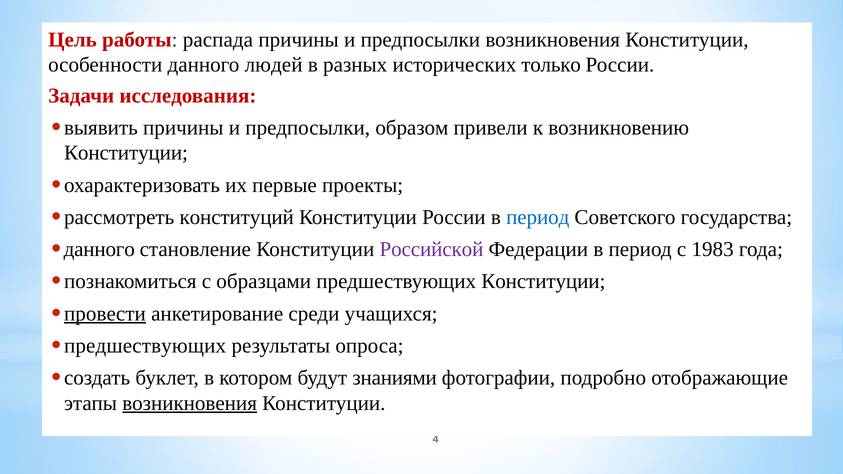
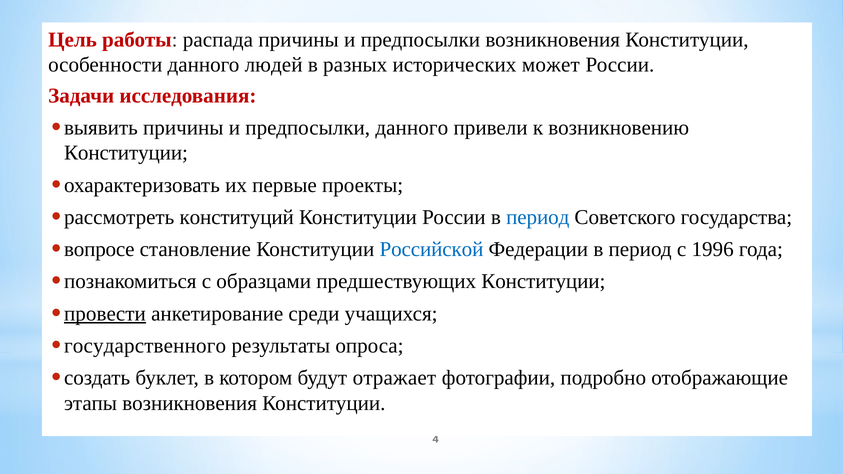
только: только -> может
предпосылки образом: образом -> данного
данного at (99, 249): данного -> вопросе
Российской colour: purple -> blue
1983: 1983 -> 1996
предшествующих at (145, 346): предшествующих -> государственного
знаниями: знаниями -> отражает
возникновения at (190, 403) underline: present -> none
